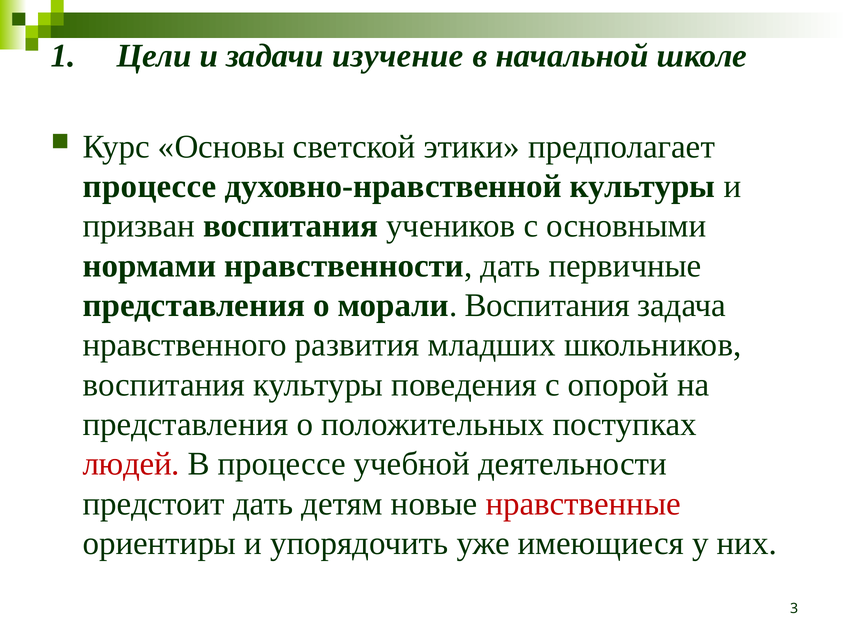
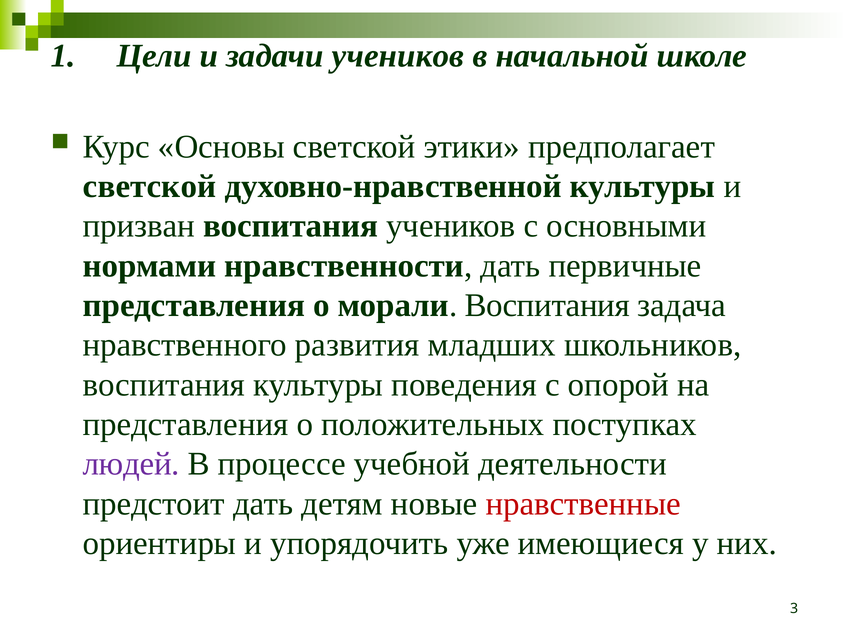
задачи изучение: изучение -> учеников
процессе at (150, 186): процессе -> светской
людей colour: red -> purple
